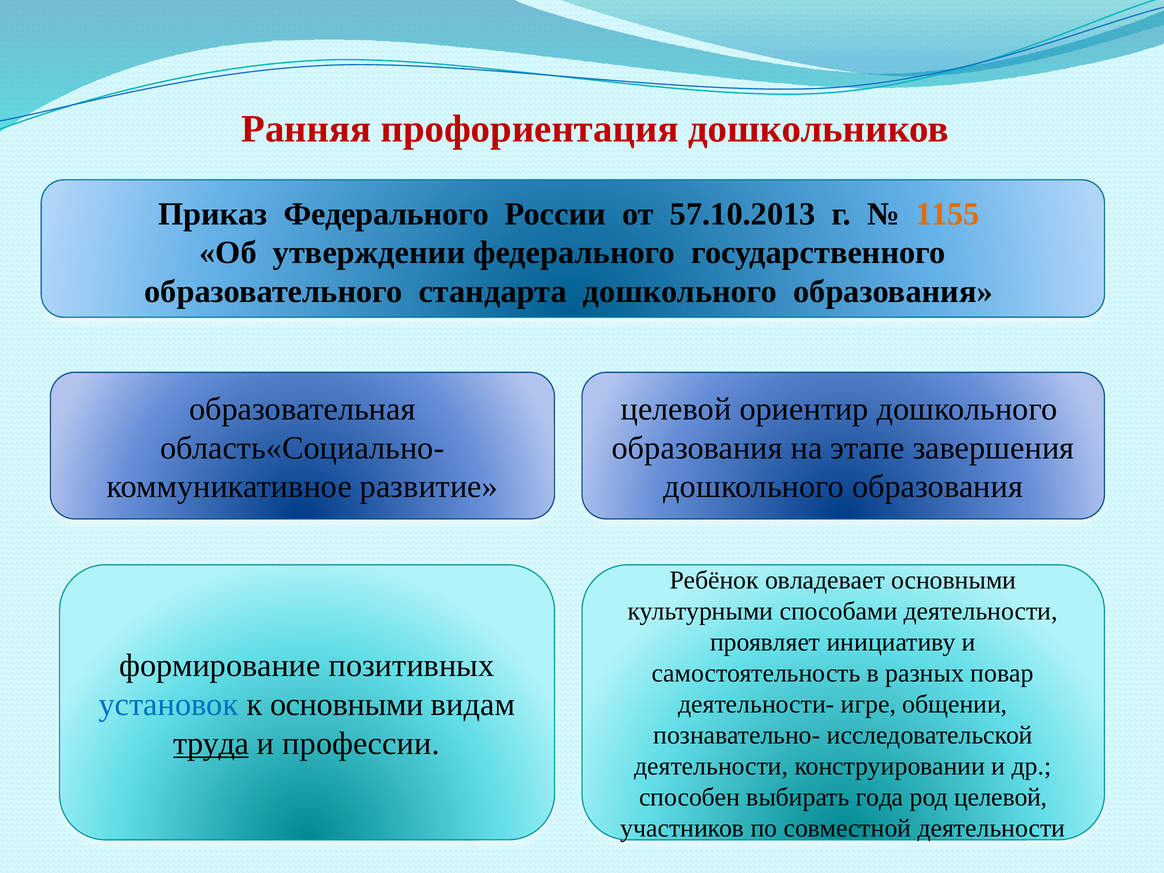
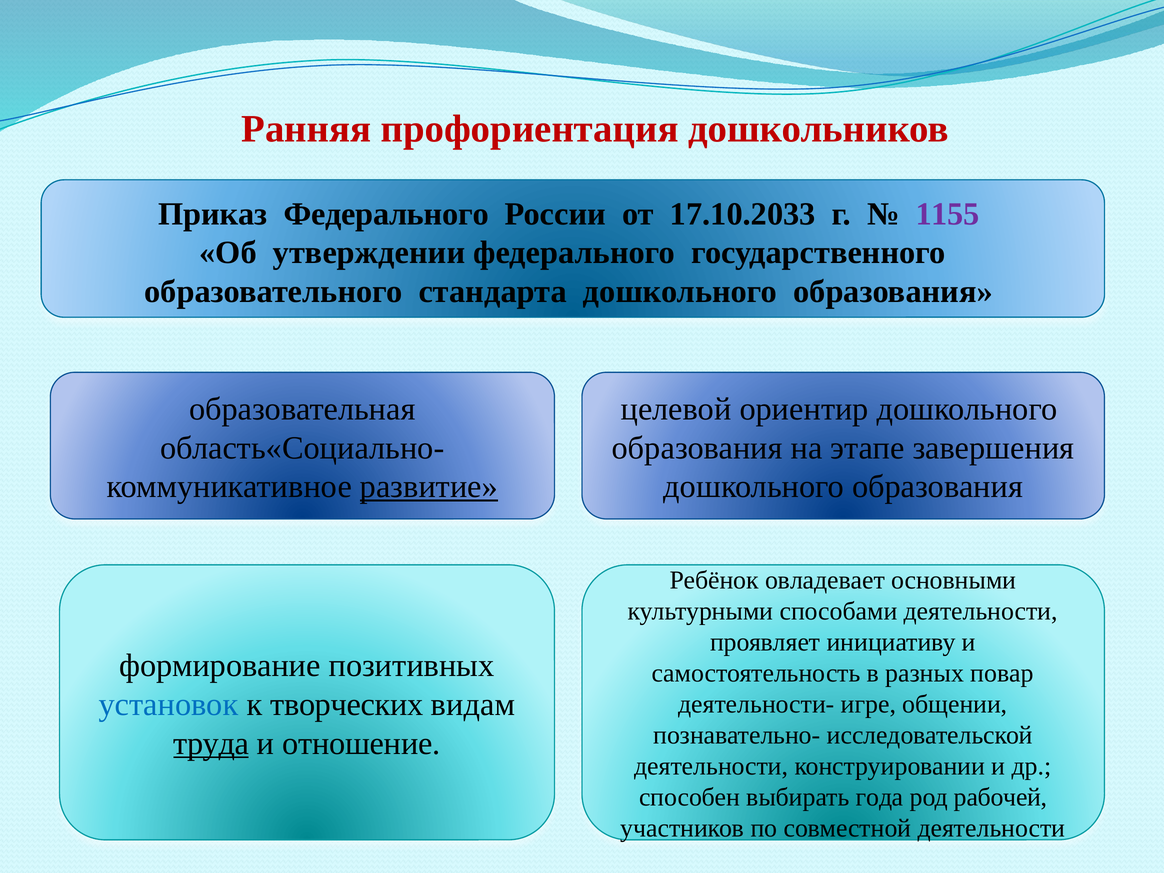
57.10.2013: 57.10.2013 -> 17.10.2033
1155 colour: orange -> purple
развитие underline: none -> present
к основными: основными -> творческих
профессии: профессии -> отношение
род целевой: целевой -> рабочей
